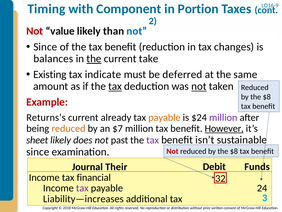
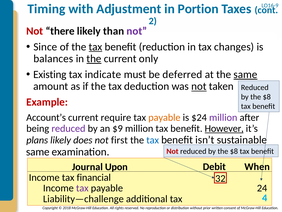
Component: Component -> Adjustment
value: value -> there
not at (137, 31) colour: blue -> purple
tax at (96, 47) underline: none -> present
take: take -> only
same at (245, 74) underline: none -> present
tax at (115, 86) underline: present -> none
Returns’s: Returns’s -> Account’s
already: already -> require
reduced at (68, 128) colour: orange -> purple
$7: $7 -> $9
sheet: sheet -> plans
past: past -> first
tax at (153, 140) colour: purple -> blue
since at (38, 151): since -> same
Funds: Funds -> When
Their: Their -> Upon
Liability—increases: Liability—increases -> Liability—challenge
3: 3 -> 4
